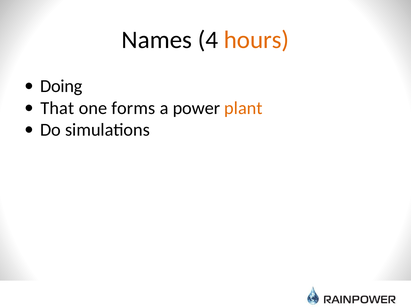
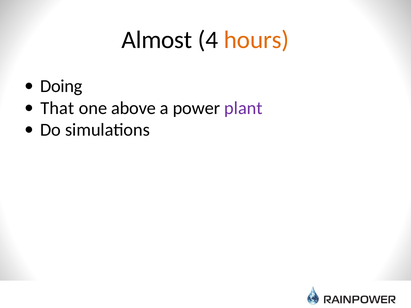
Names: Names -> Almost
forms: forms -> above
plant colour: orange -> purple
